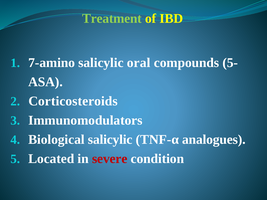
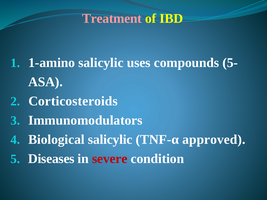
Treatment colour: light green -> pink
7-amino: 7-amino -> 1-amino
oral: oral -> uses
analogues: analogues -> approved
Located: Located -> Diseases
